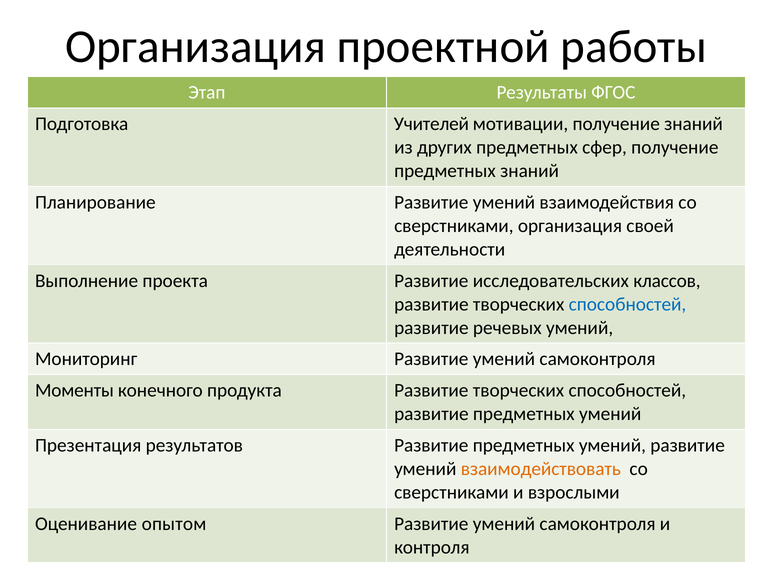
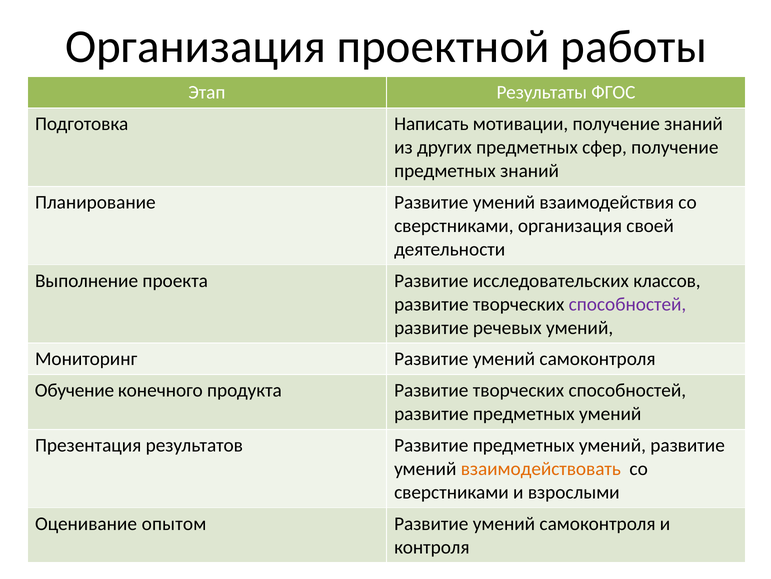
Учителей: Учителей -> Написать
способностей at (627, 304) colour: blue -> purple
Моменты: Моменты -> Обучение
